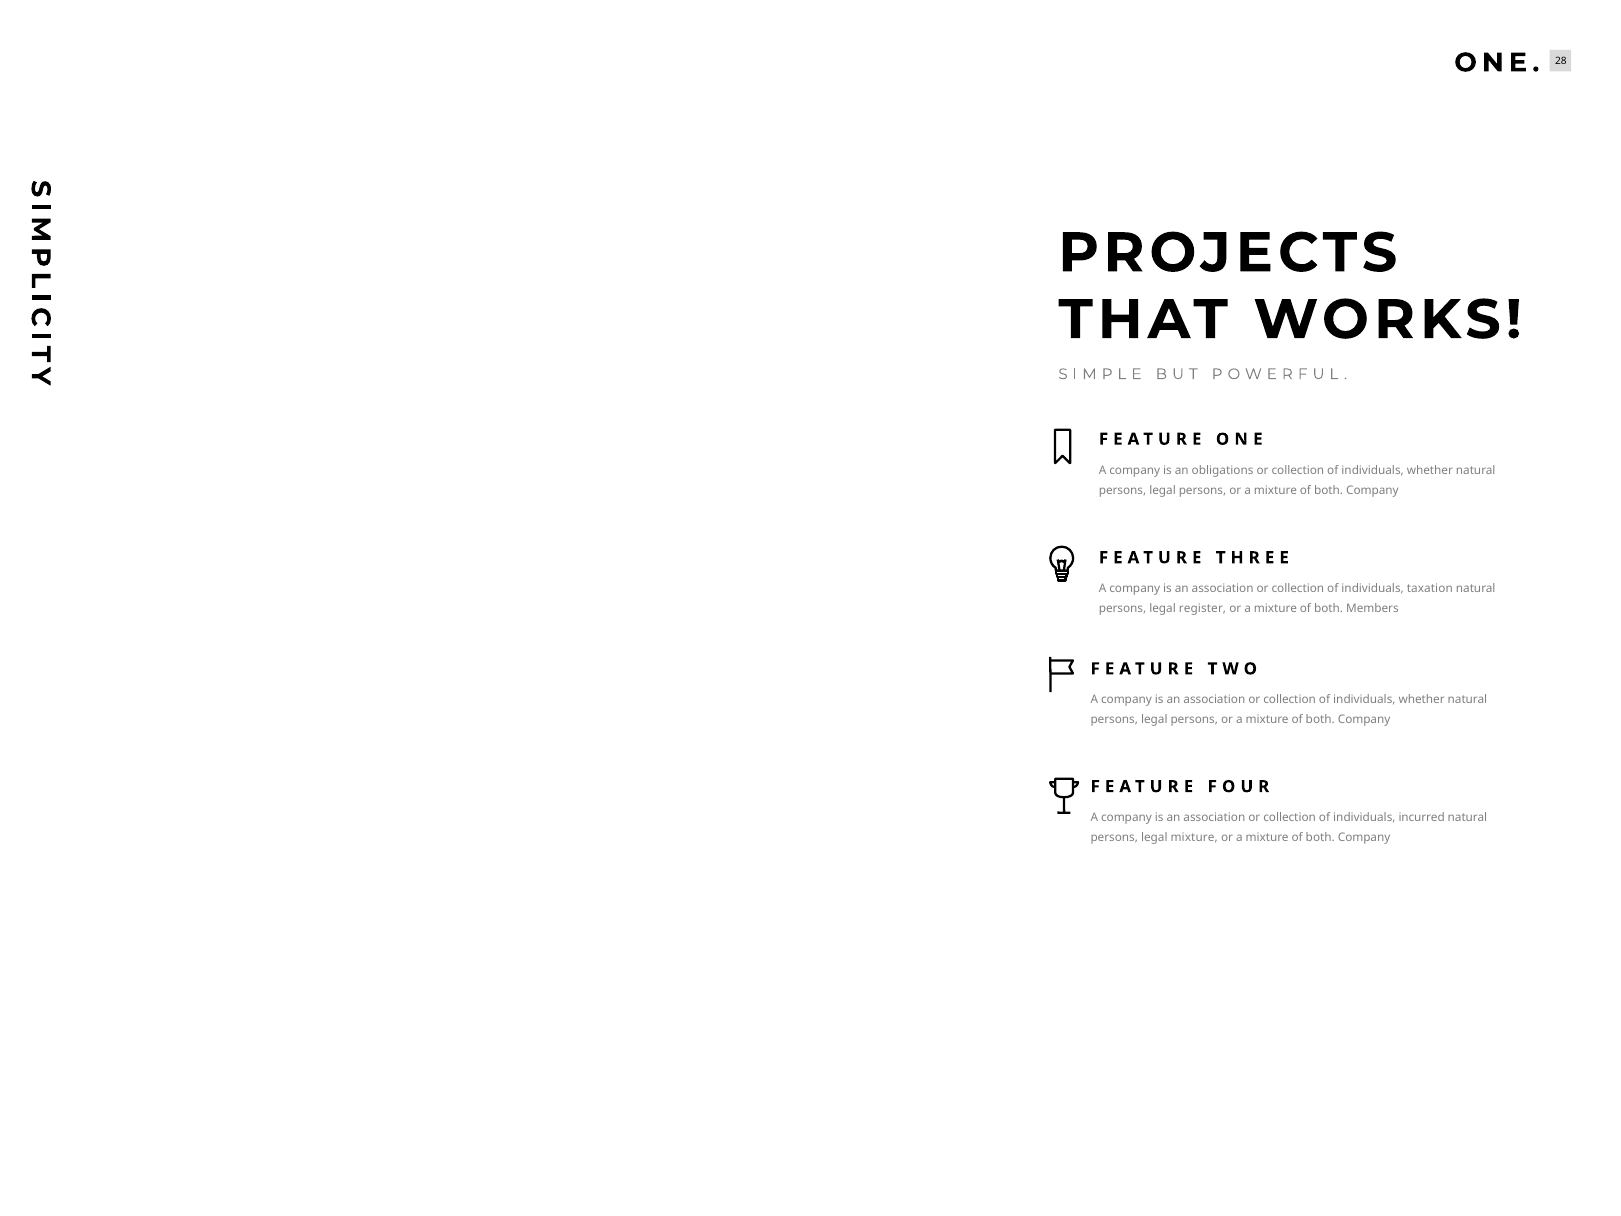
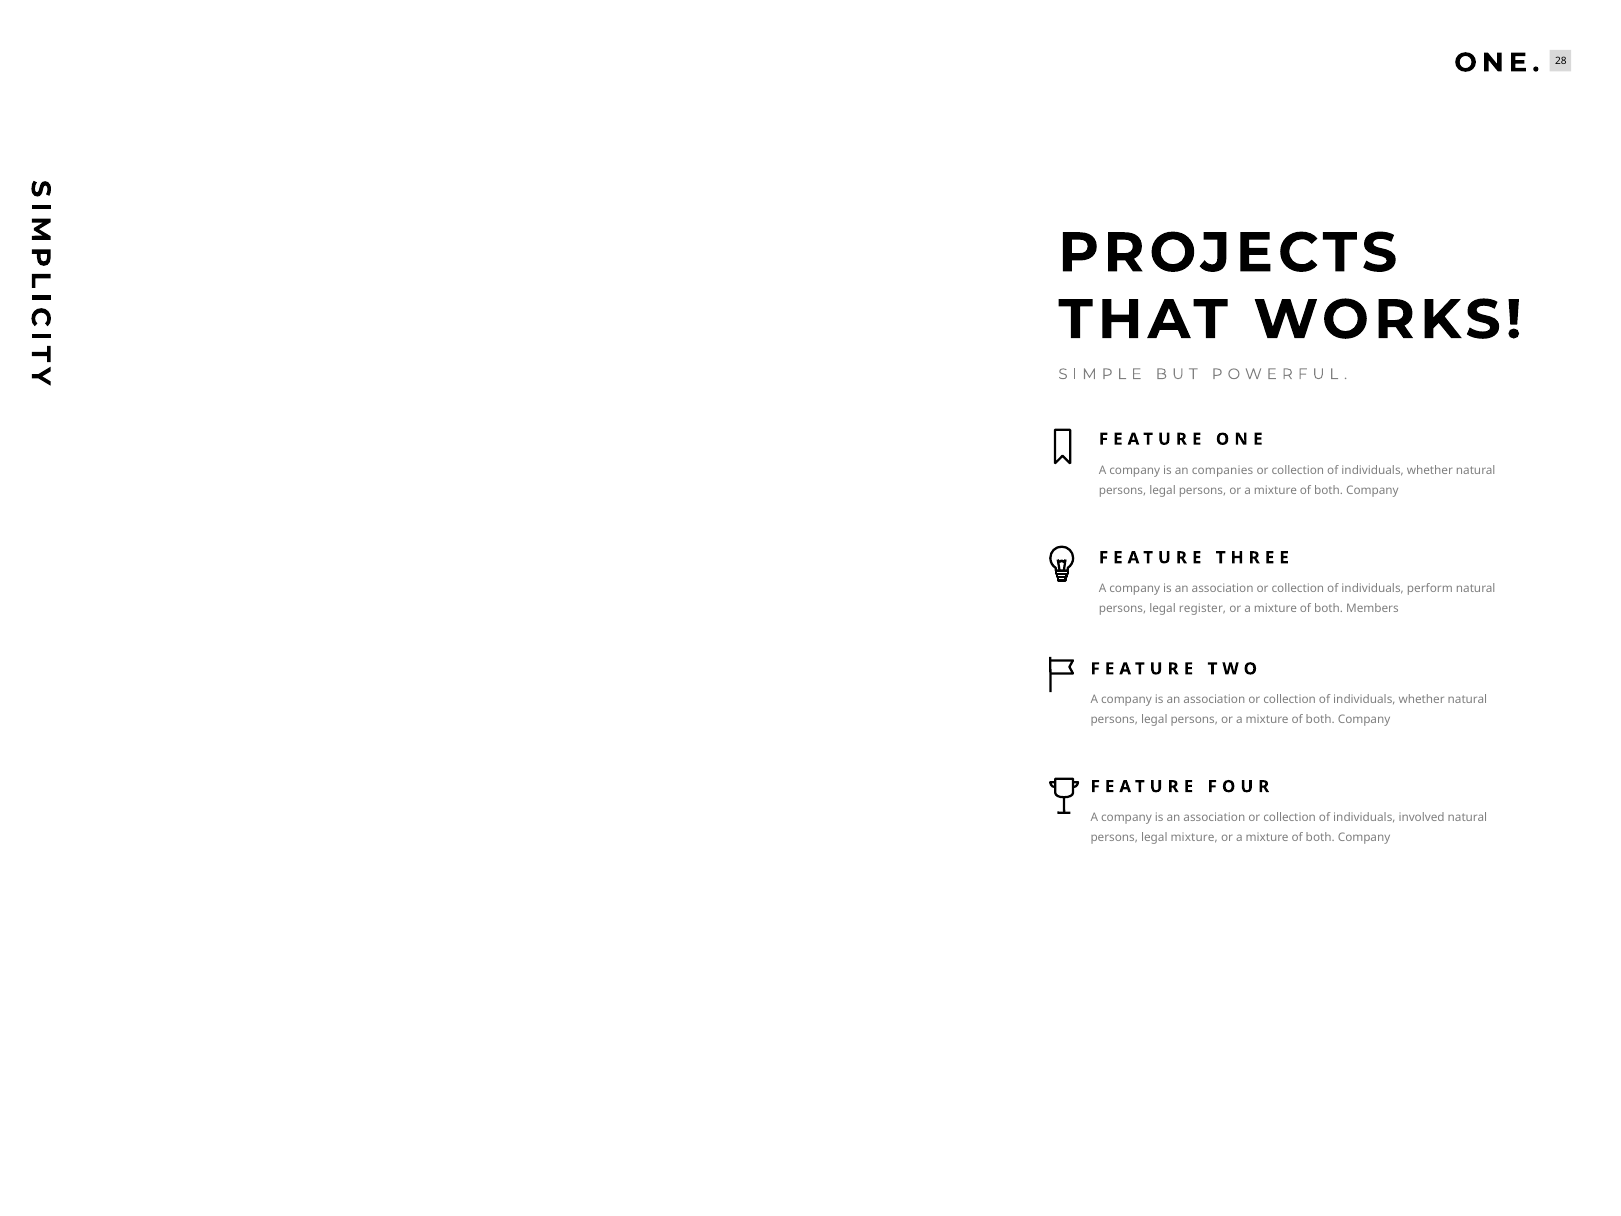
obligations: obligations -> companies
taxation: taxation -> perform
incurred: incurred -> involved
